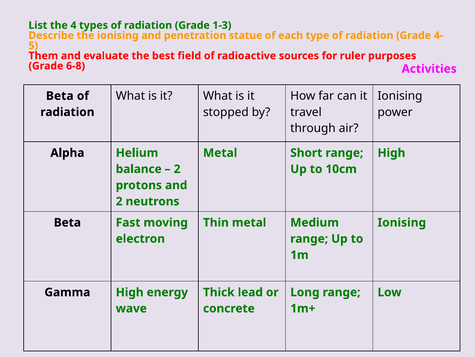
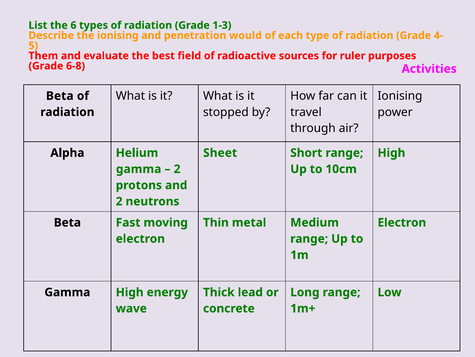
4: 4 -> 6
statue: statue -> would
Metal at (220, 153): Metal -> Sheet
balance at (139, 169): balance -> gamma
Ionising at (402, 222): Ionising -> Electron
